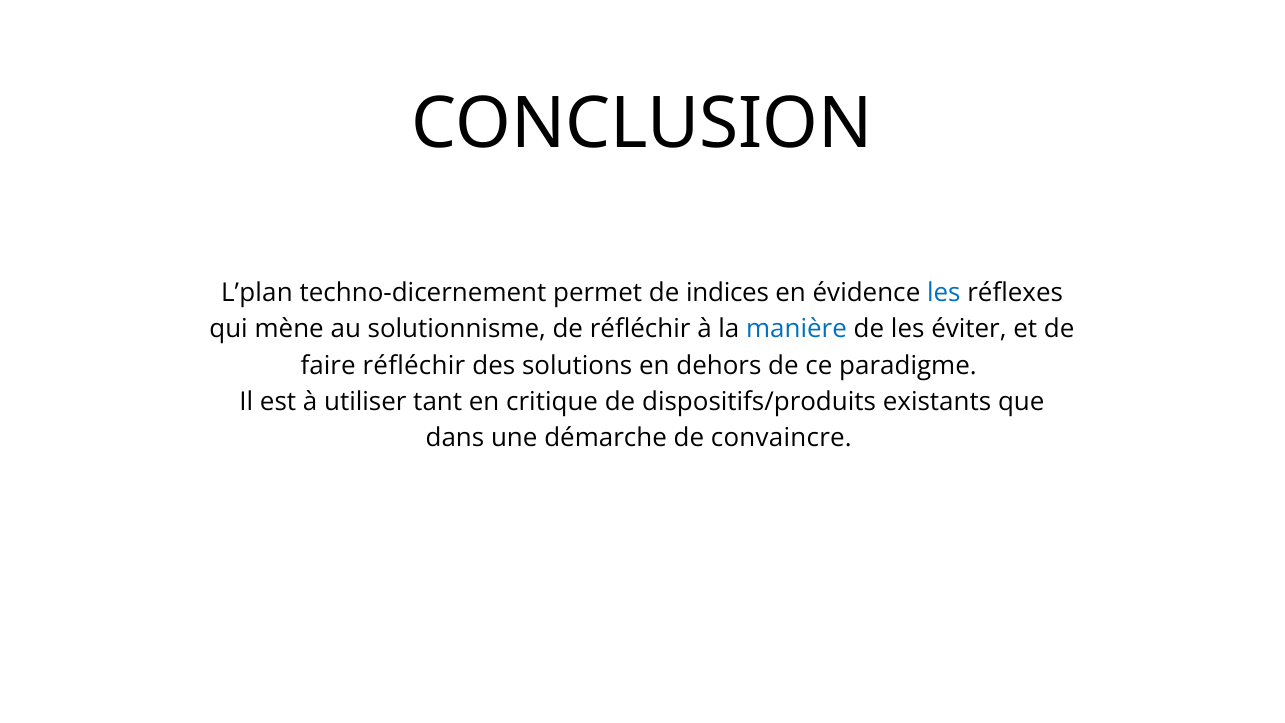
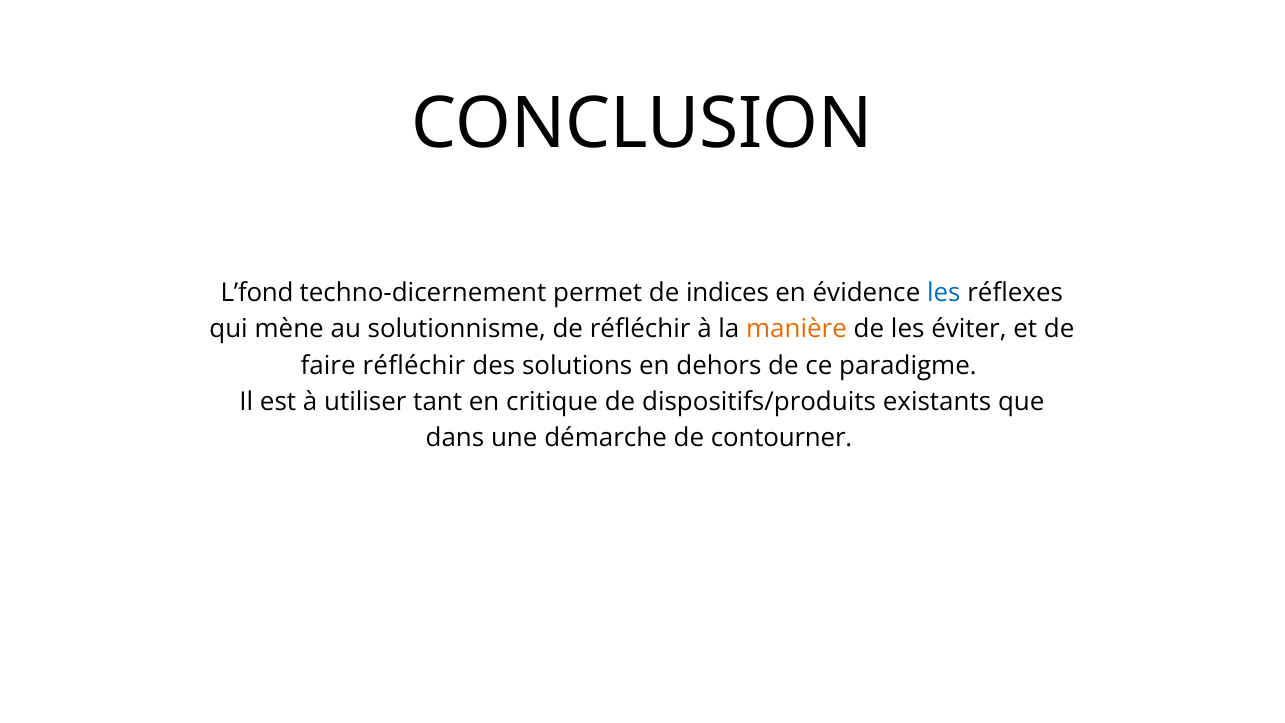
L’plan: L’plan -> L’fond
manière colour: blue -> orange
convaincre: convaincre -> contourner
